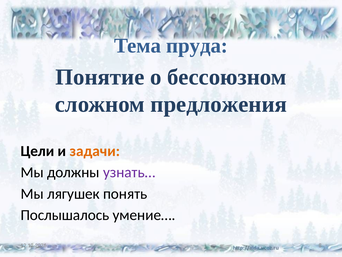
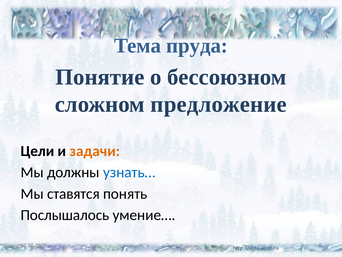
предложения: предложения -> предложение
узнать… colour: purple -> blue
лягушек: лягушек -> ставятся
